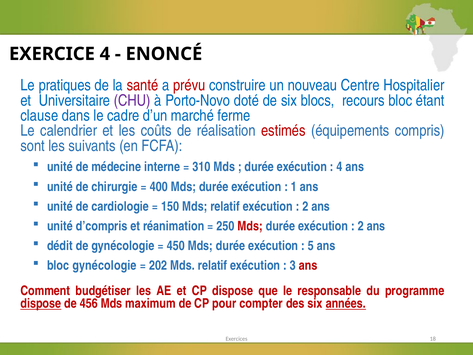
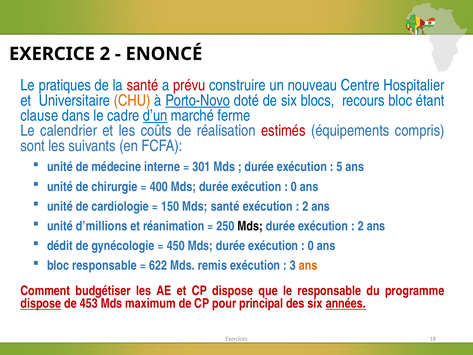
EXERCICE 4: 4 -> 2
CHU colour: purple -> orange
Porto-Novo underline: none -> present
d’un underline: none -> present
310: 310 -> 301
4 at (340, 167): 4 -> 5
1 at (294, 187): 1 -> 0
150 Mds relatif: relatif -> santé
d’compris: d’compris -> d’millions
Mds at (250, 226) colour: red -> black
5 at (311, 246): 5 -> 0
bloc gynécologie: gynécologie -> responsable
202: 202 -> 622
relatif at (213, 265): relatif -> remis
ans at (308, 265) colour: red -> orange
456: 456 -> 453
compter: compter -> principal
